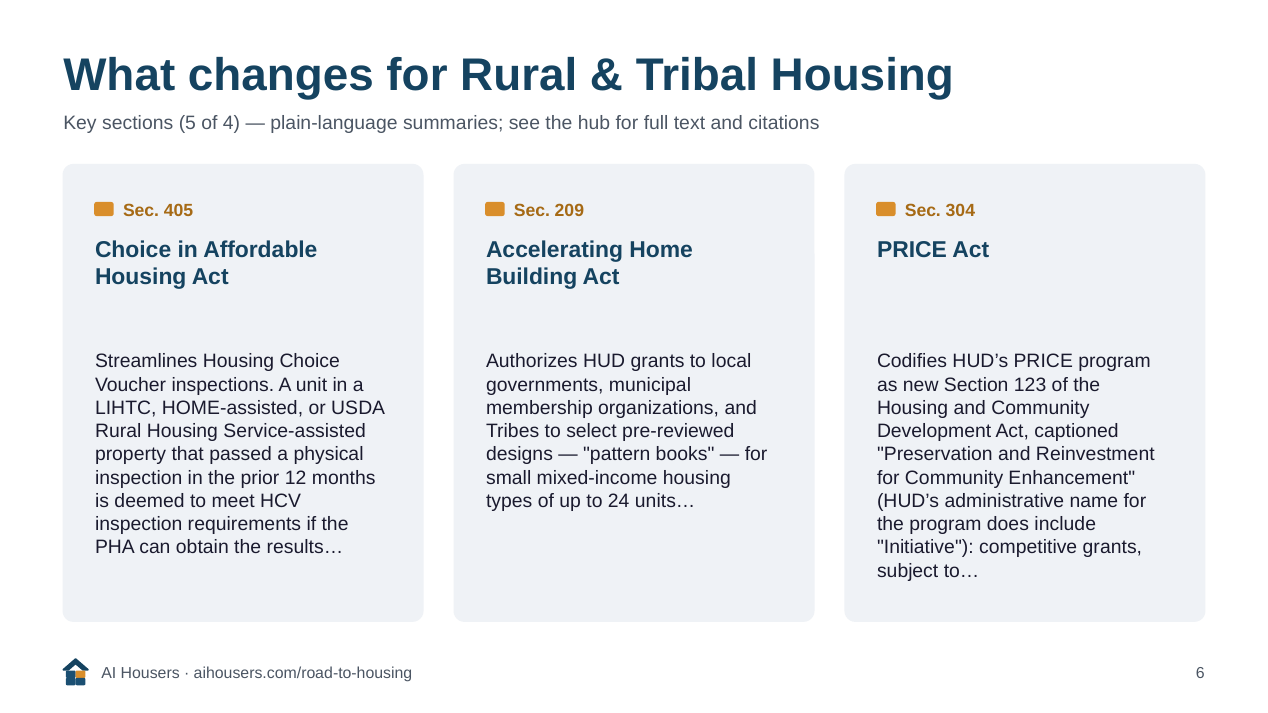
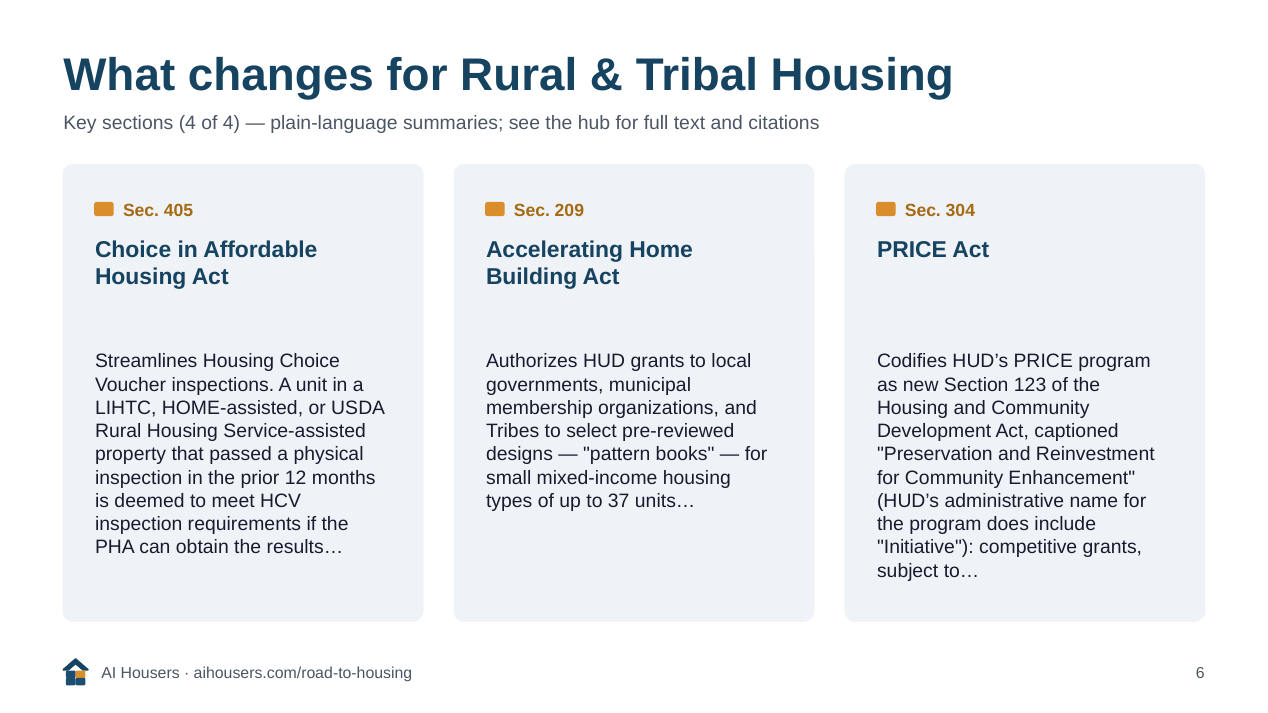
sections 5: 5 -> 4
24: 24 -> 37
